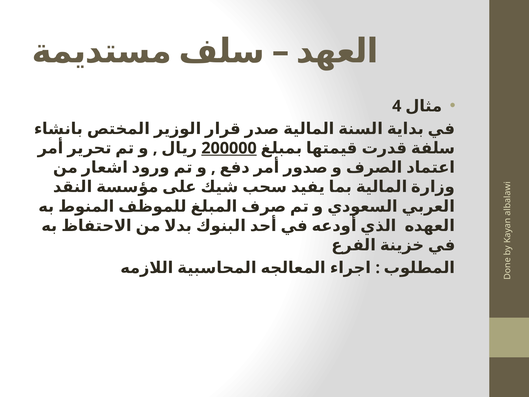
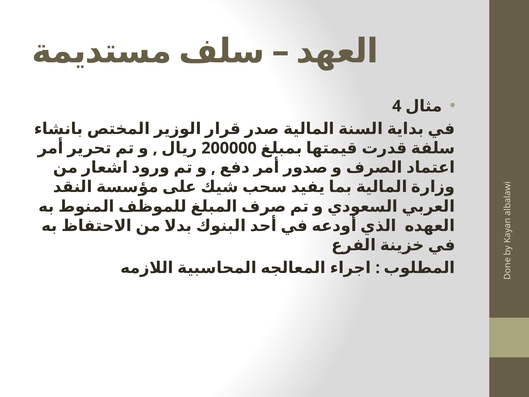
200000 underline: present -> none
